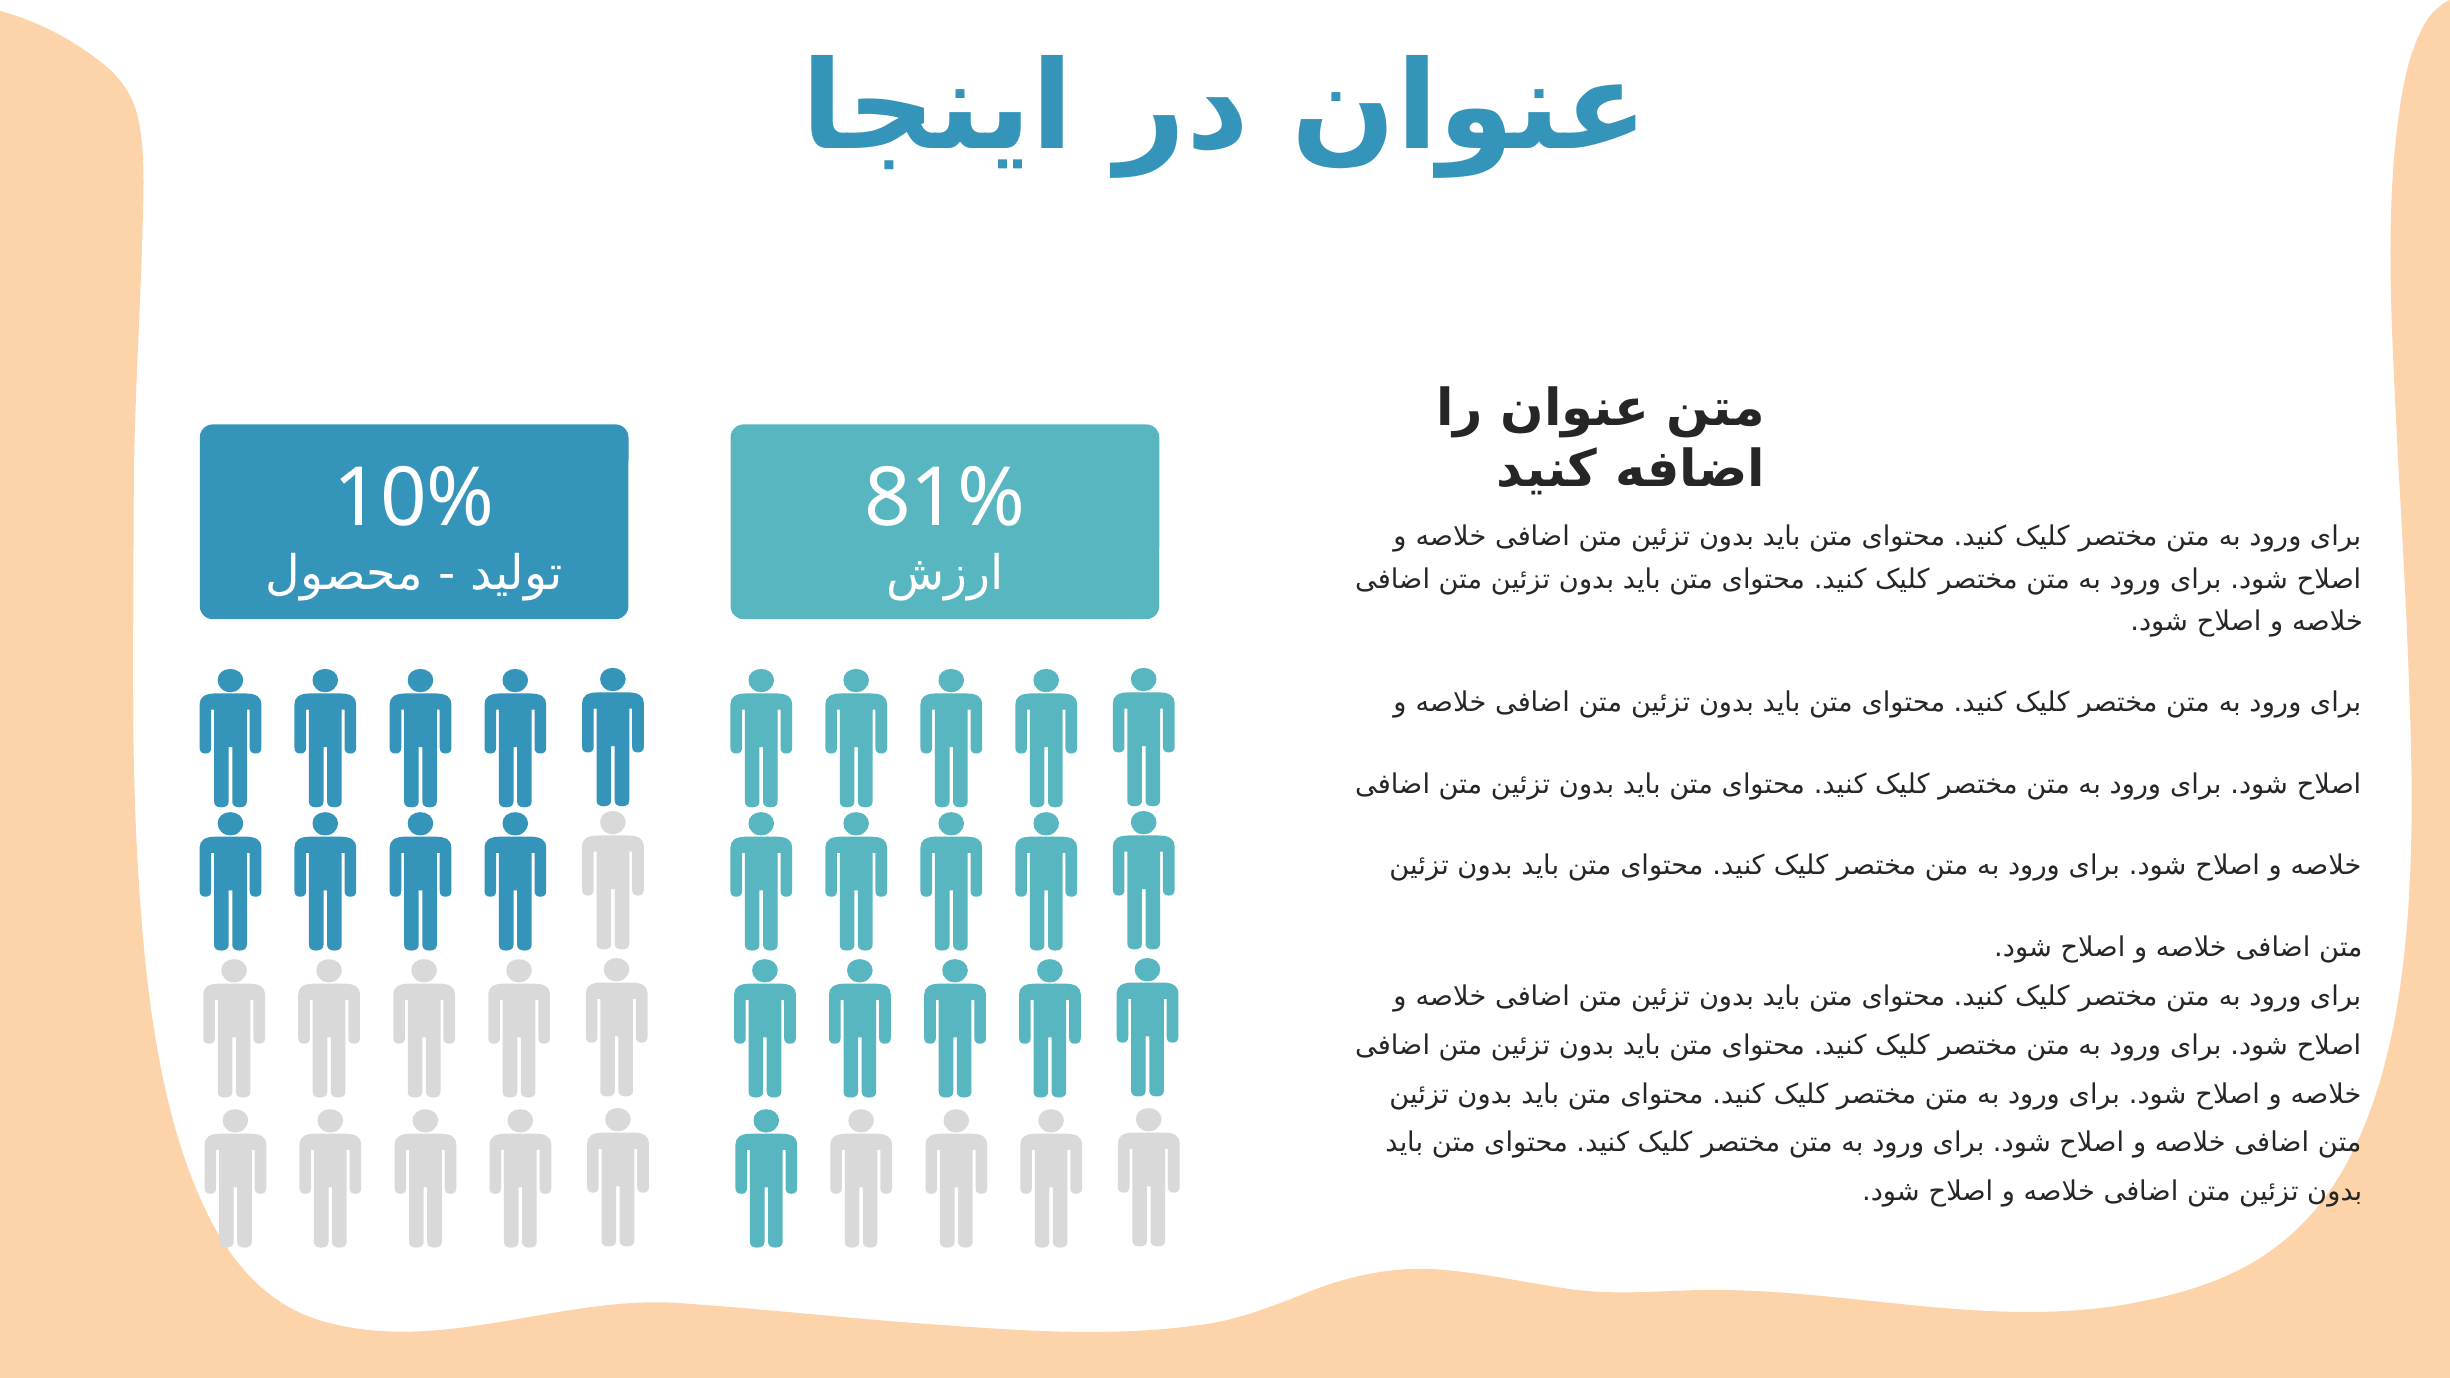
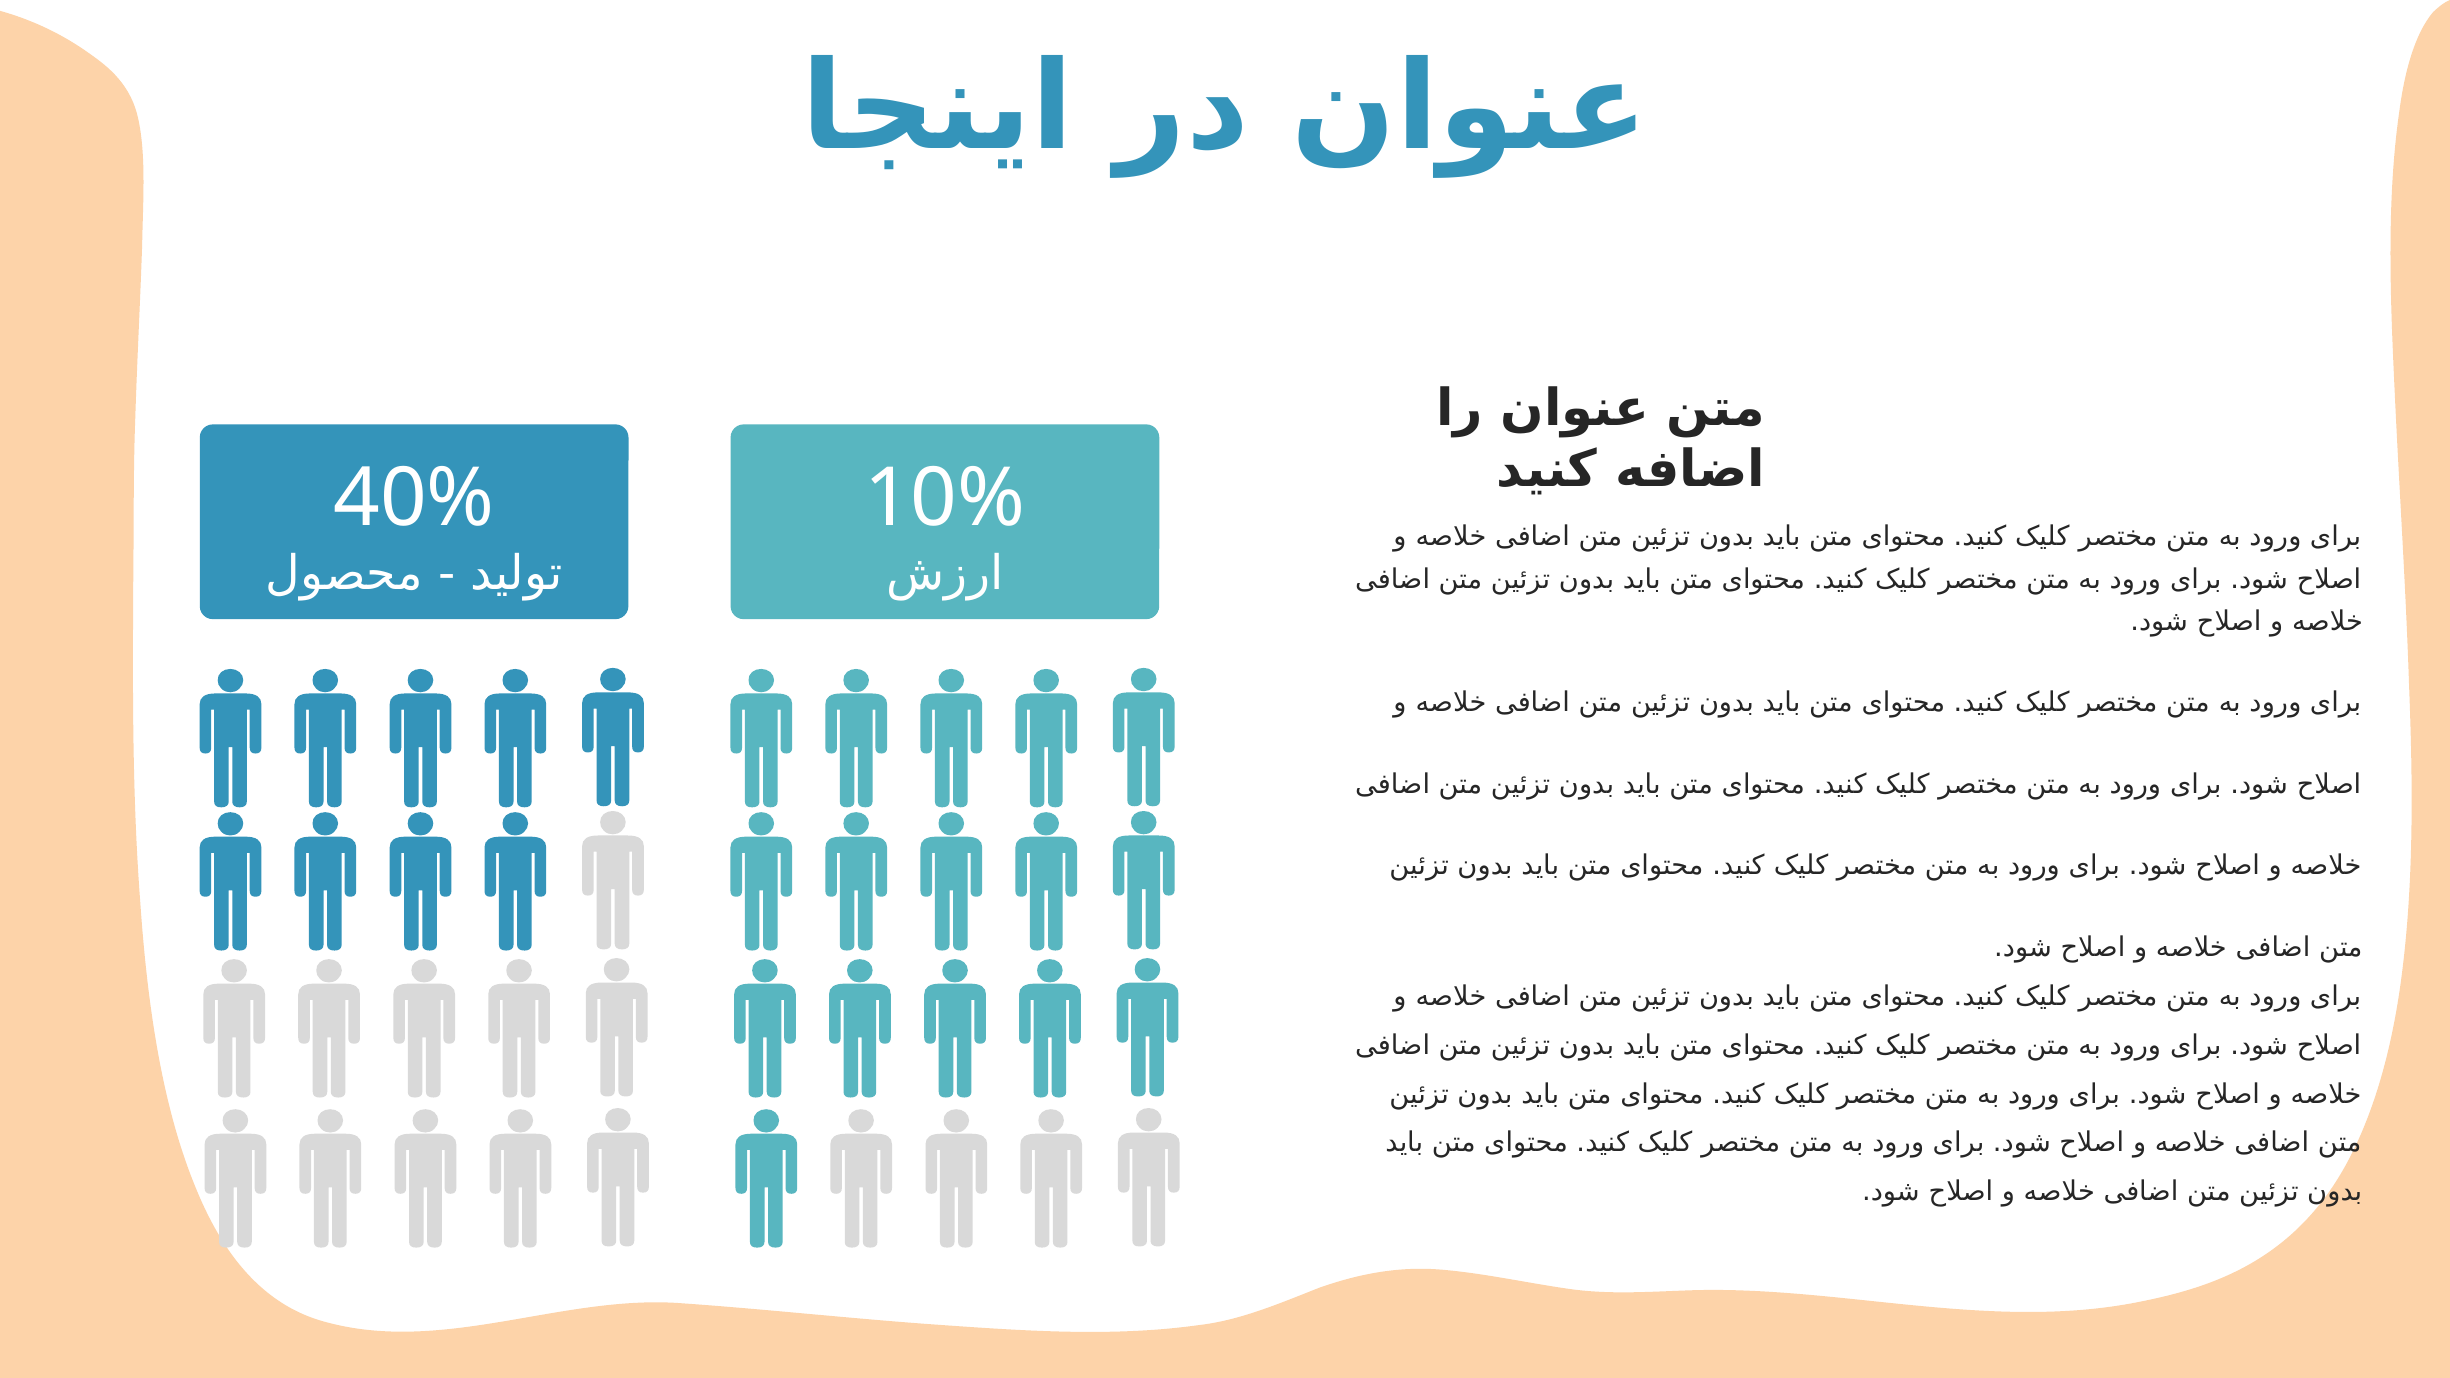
10%: 10% -> 40%
81%: 81% -> 10%
